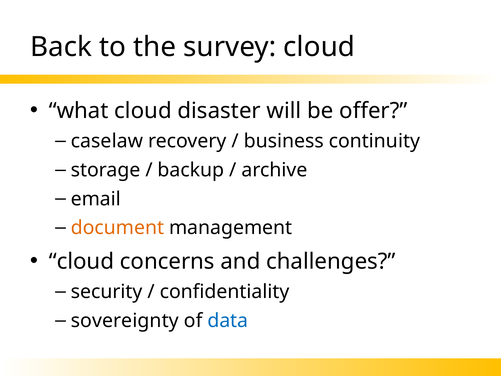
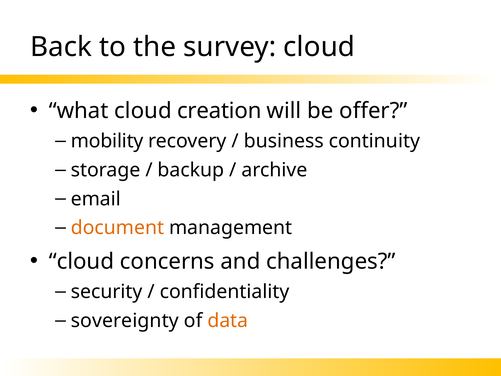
disaster: disaster -> creation
caselaw: caselaw -> mobility
data colour: blue -> orange
